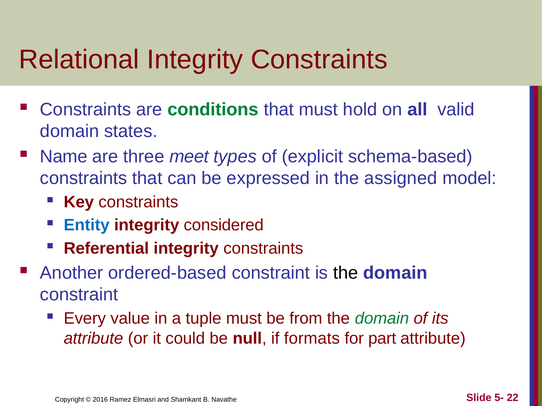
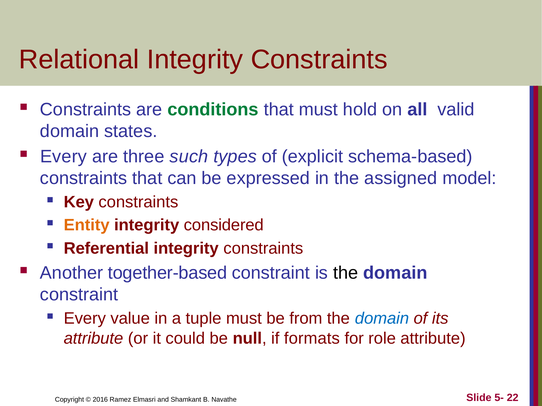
Name at (64, 157): Name -> Every
meet: meet -> such
Entity colour: blue -> orange
ordered-based: ordered-based -> together-based
domain at (382, 319) colour: green -> blue
part: part -> role
